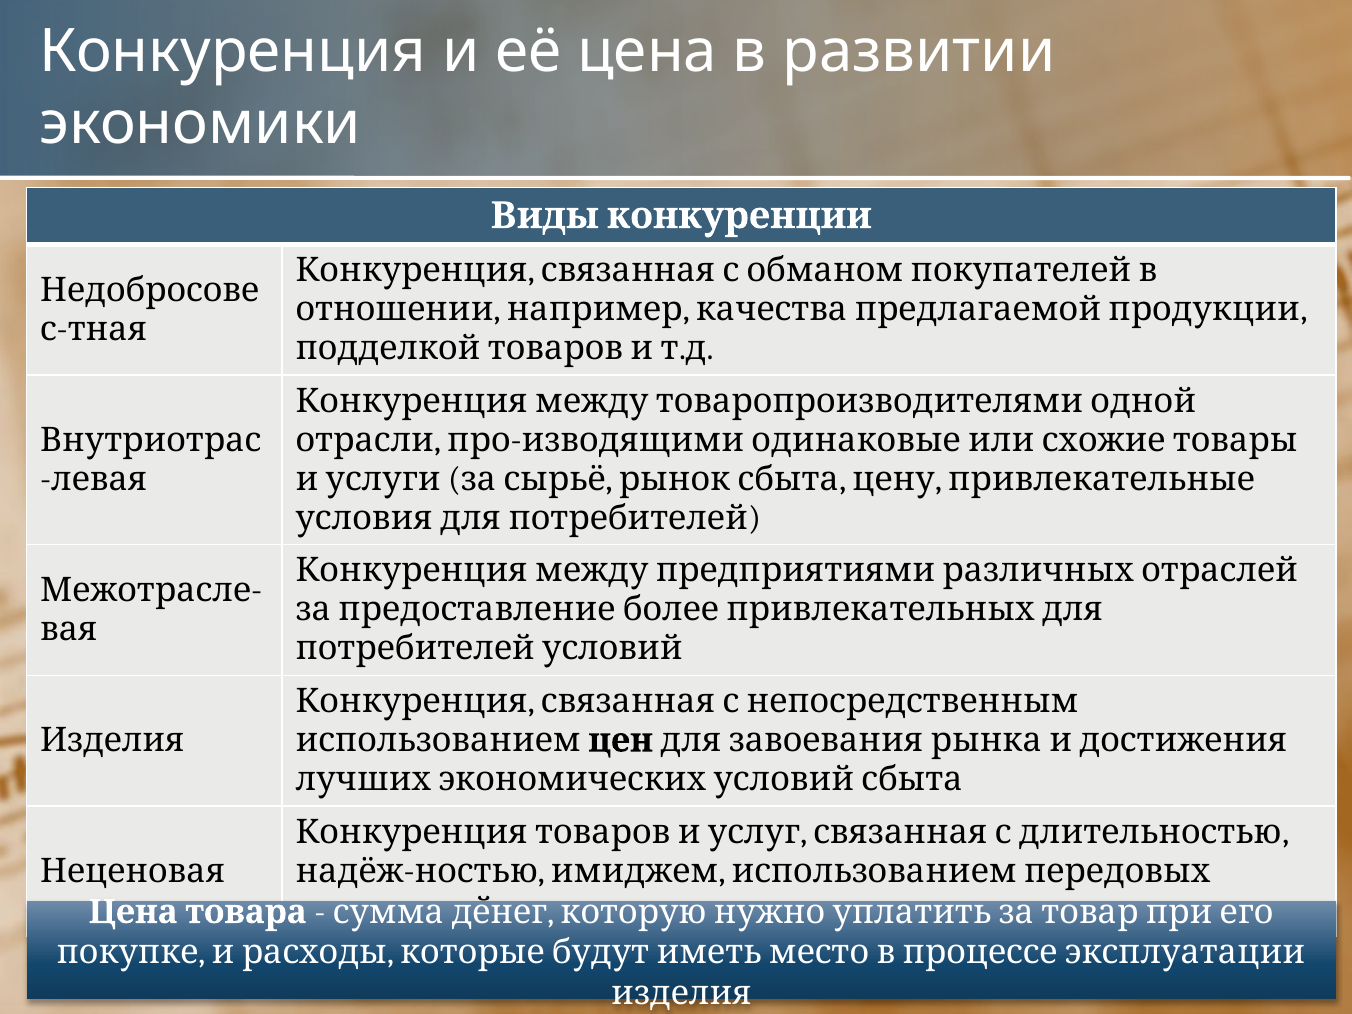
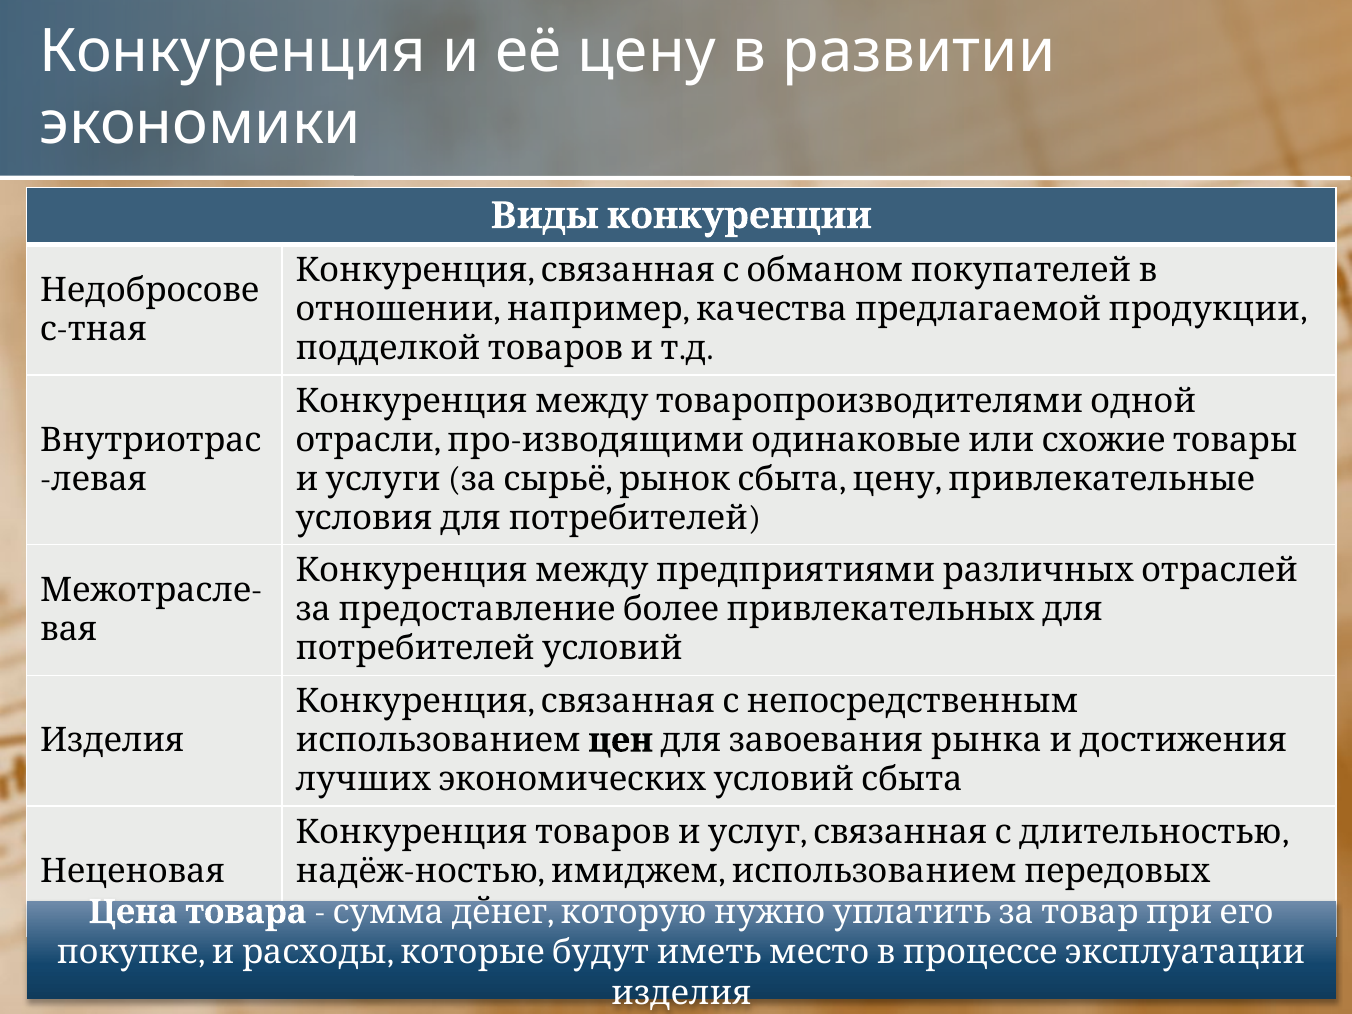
её цена: цена -> цену
